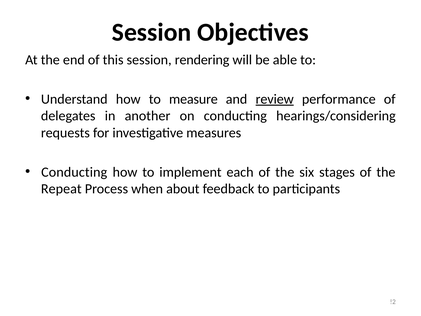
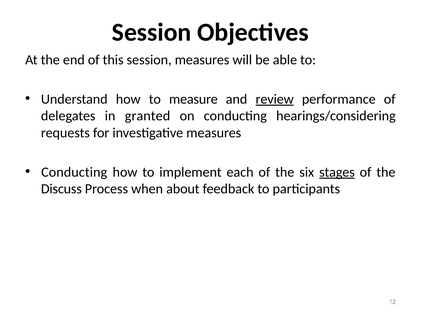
session rendering: rendering -> measures
another: another -> granted
stages underline: none -> present
Repeat: Repeat -> Discuss
